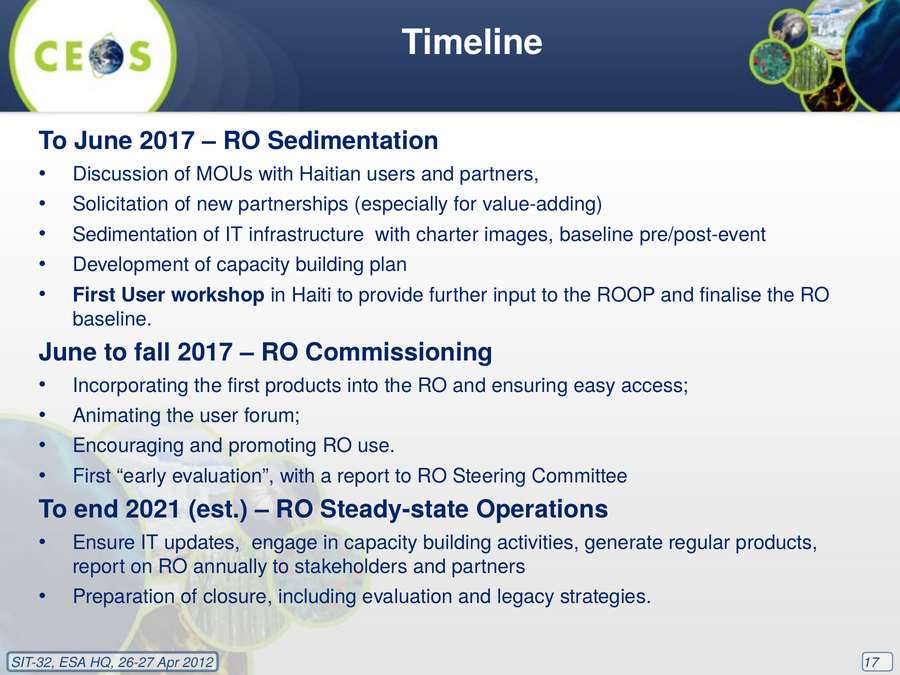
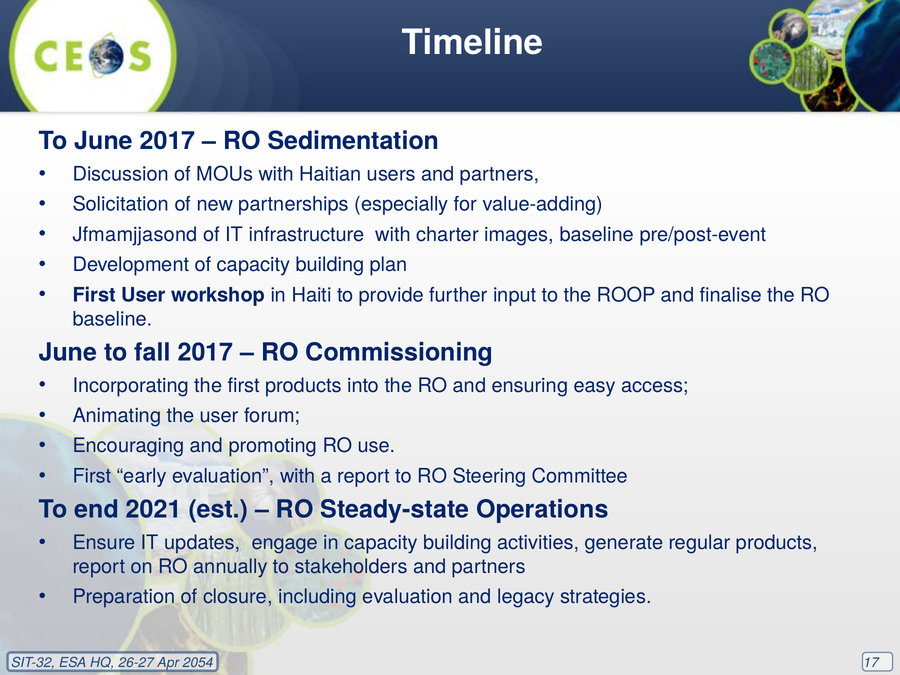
Sedimentation at (135, 235): Sedimentation -> Jfmamjjasond
2012: 2012 -> 2054
